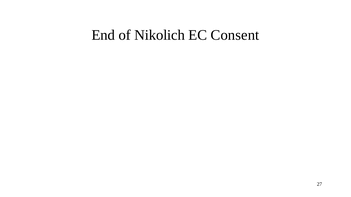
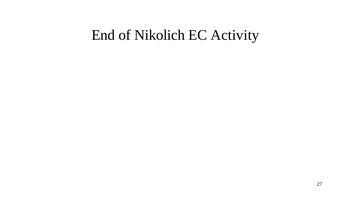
Consent: Consent -> Activity
